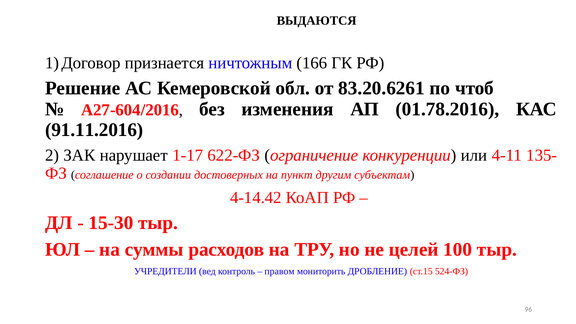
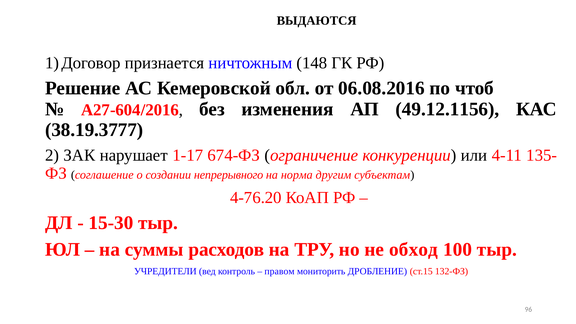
166: 166 -> 148
83.20.6261: 83.20.6261 -> 06.08.2016
01.78.2016: 01.78.2016 -> 49.12.1156
91.11.2016: 91.11.2016 -> 38.19.3777
622-ФЗ: 622-ФЗ -> 674-ФЗ
достоверных: достоверных -> непрерывного
пункт: пункт -> норма
4-14.42: 4-14.42 -> 4-76.20
целей: целей -> обход
524-ФЗ: 524-ФЗ -> 132-ФЗ
